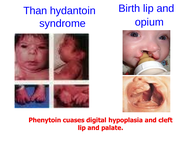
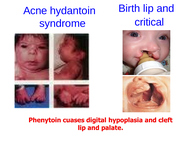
Than: Than -> Acne
opium: opium -> critical
